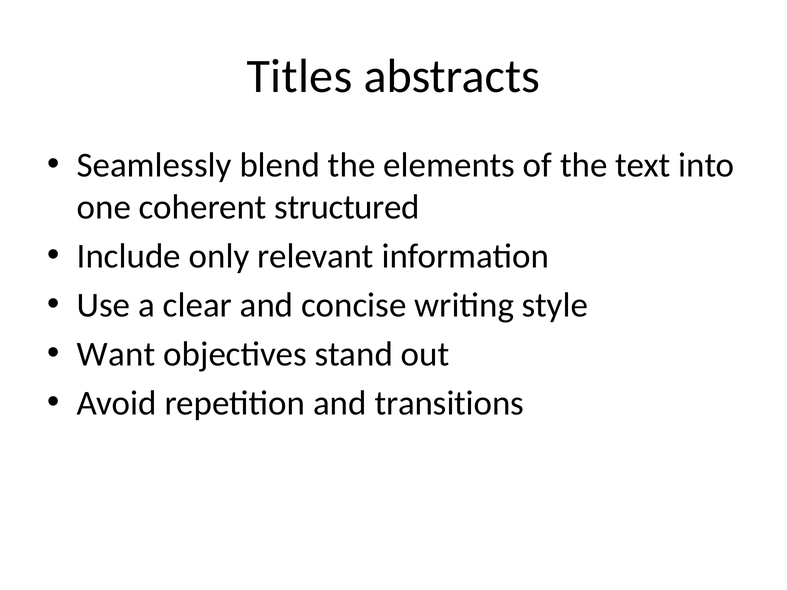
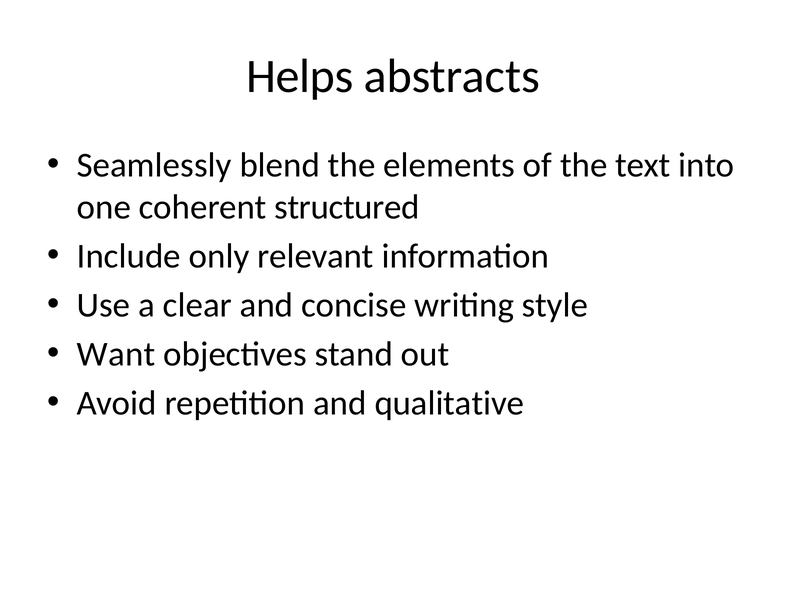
Titles: Titles -> Helps
transitions: transitions -> qualitative
